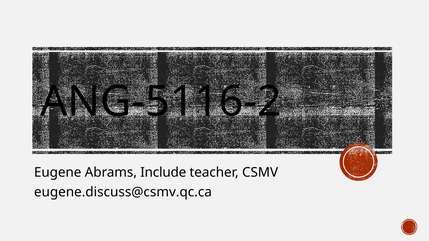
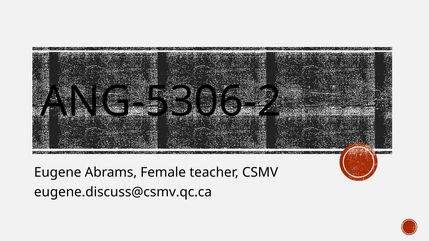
ANG-5116-2: ANG-5116-2 -> ANG-5306-2
Include: Include -> Female
